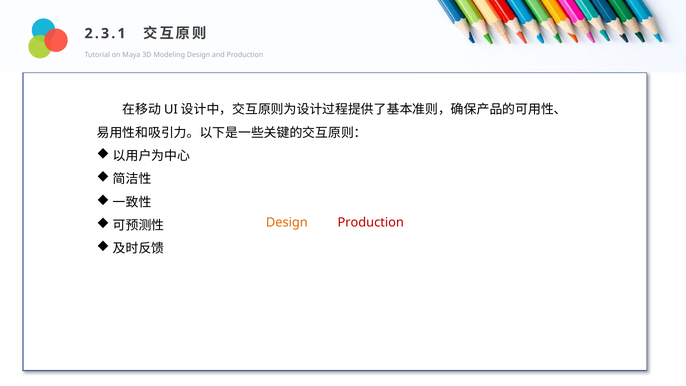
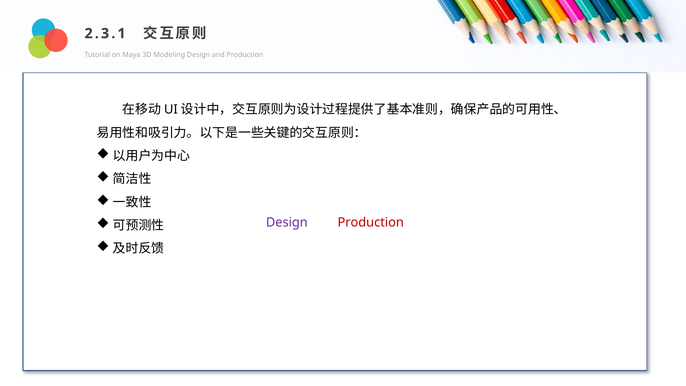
Design at (287, 223) colour: orange -> purple
